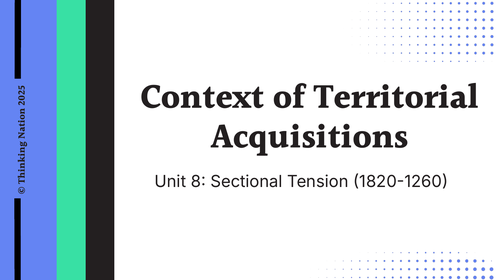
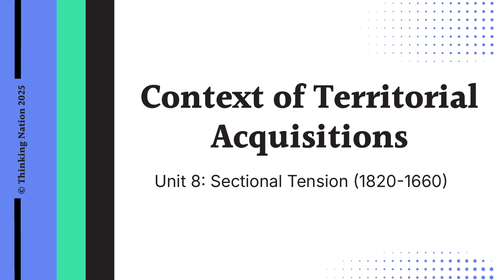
1820-1260: 1820-1260 -> 1820-1660
